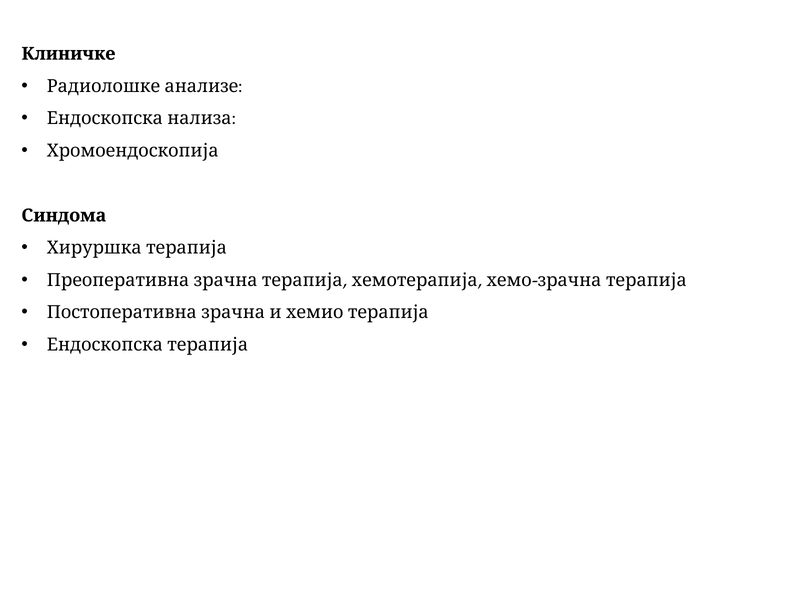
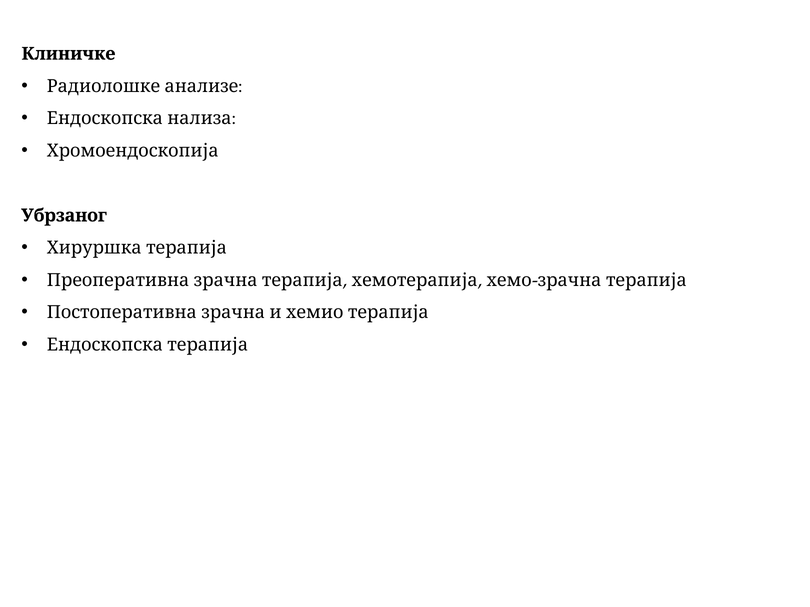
Синдома: Синдома -> Убрзаног
